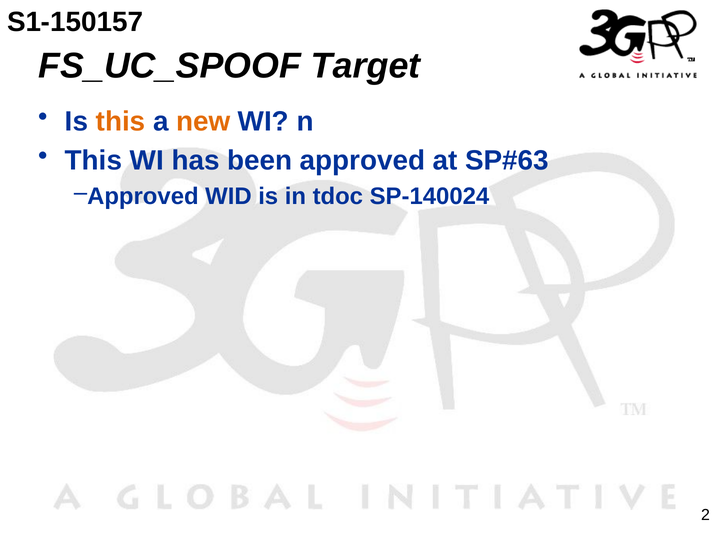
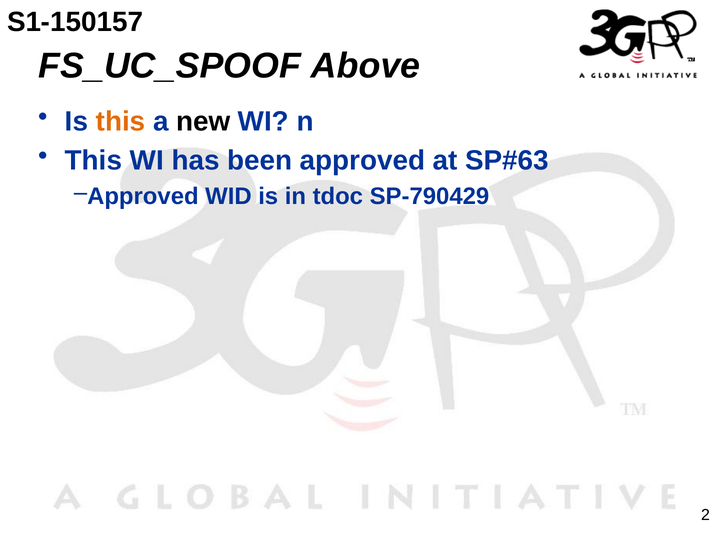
Target: Target -> Above
new colour: orange -> black
SP-140024: SP-140024 -> SP-790429
